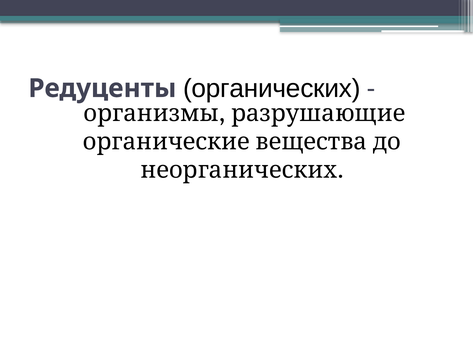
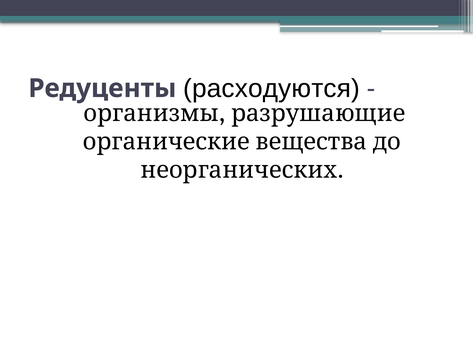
органических: органических -> расходуются
